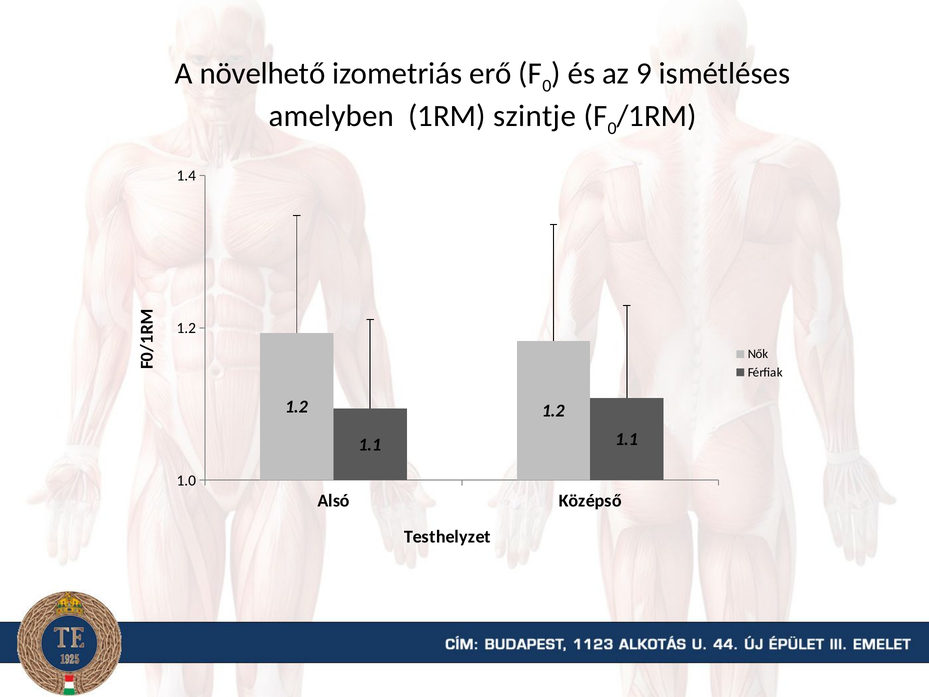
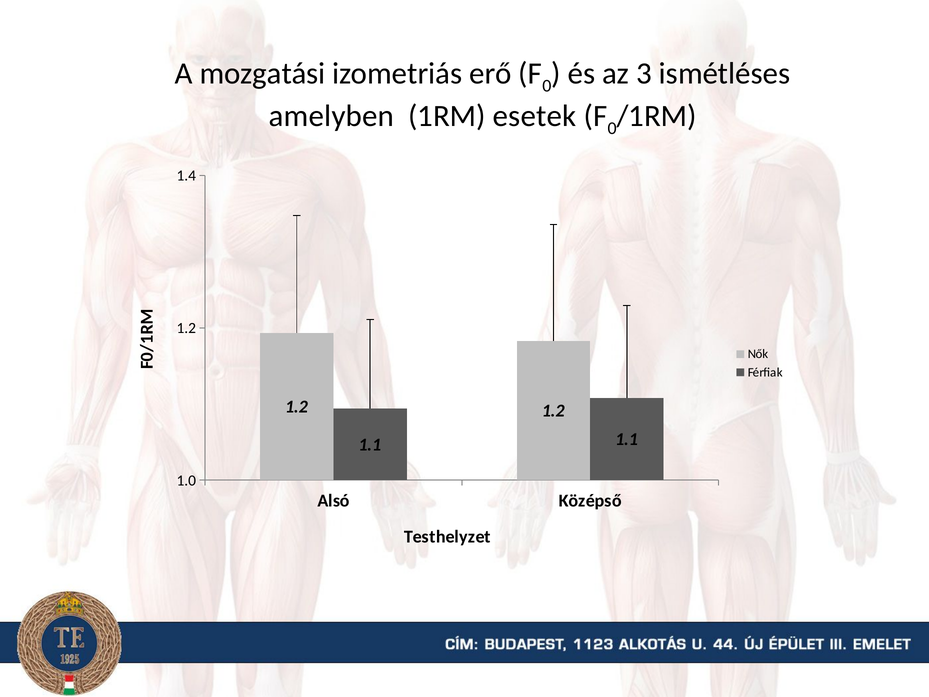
növelhető: növelhető -> mozgatási
9: 9 -> 3
szintje: szintje -> esetek
